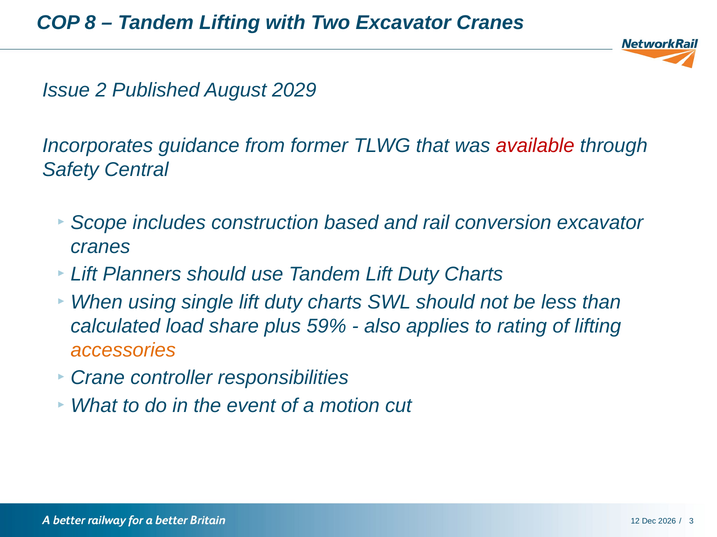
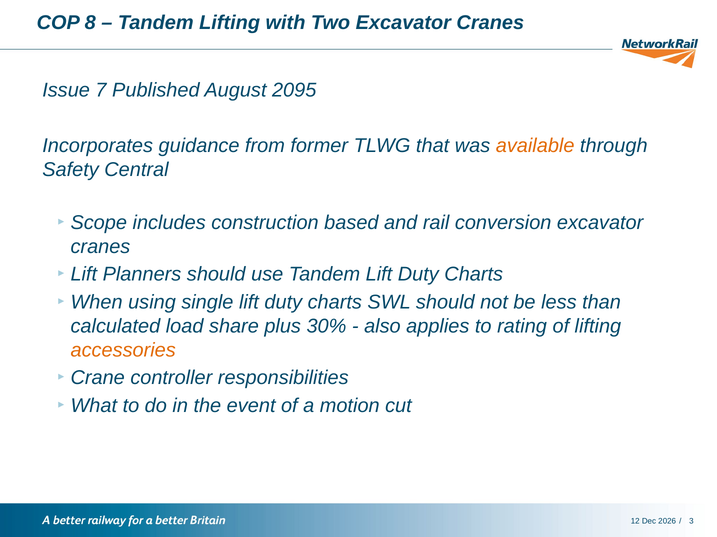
2: 2 -> 7
2029: 2029 -> 2095
available colour: red -> orange
59%: 59% -> 30%
